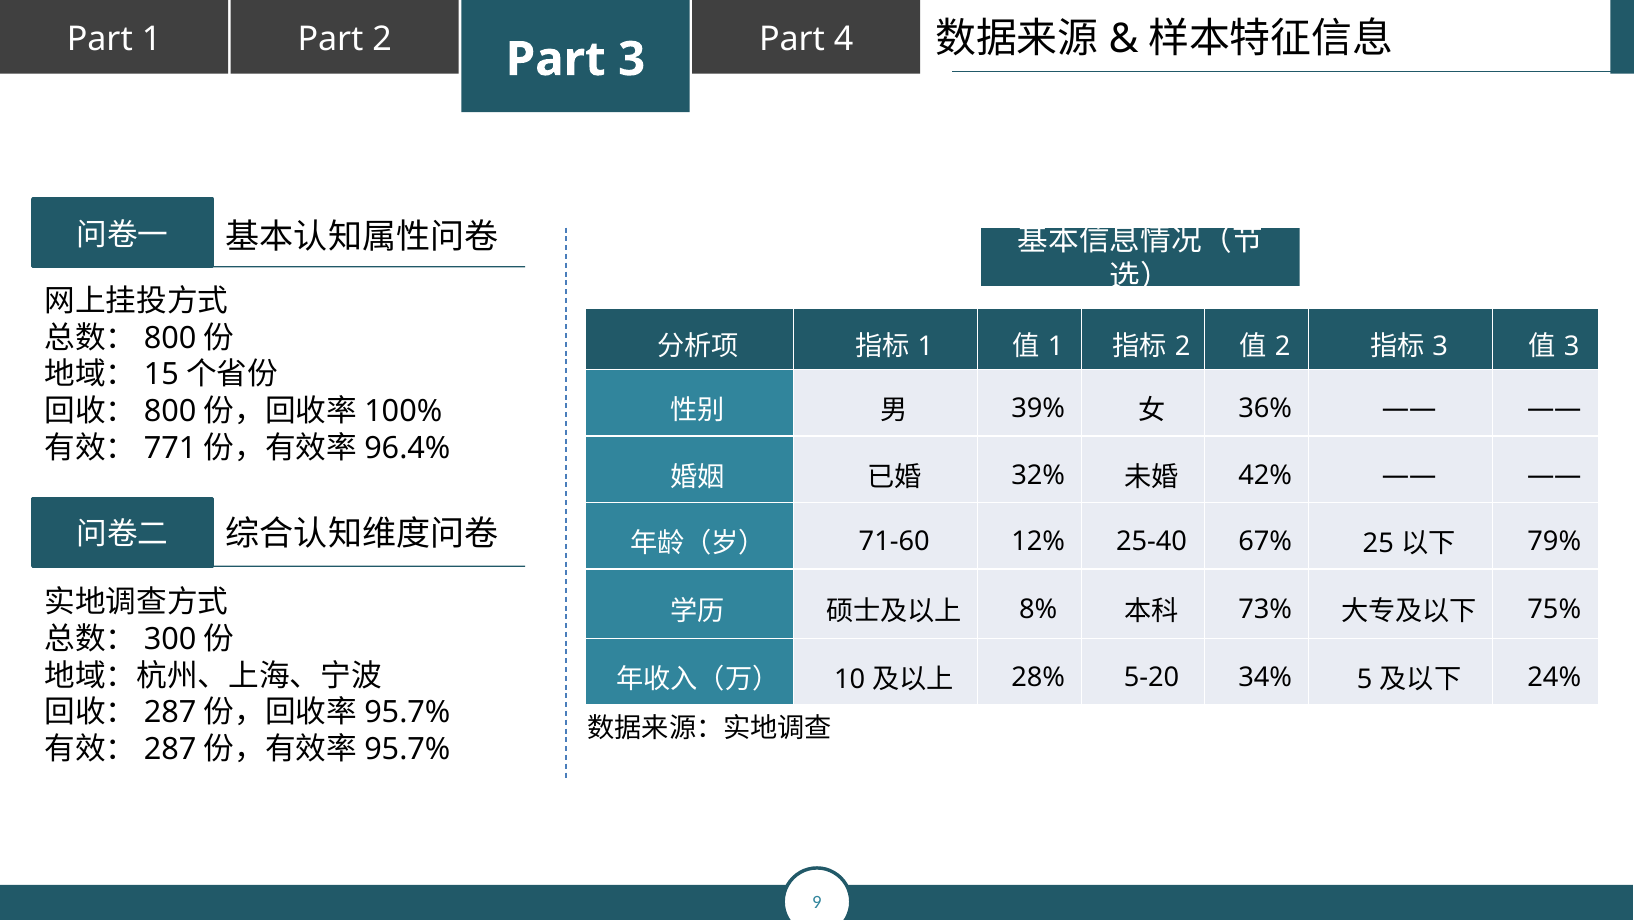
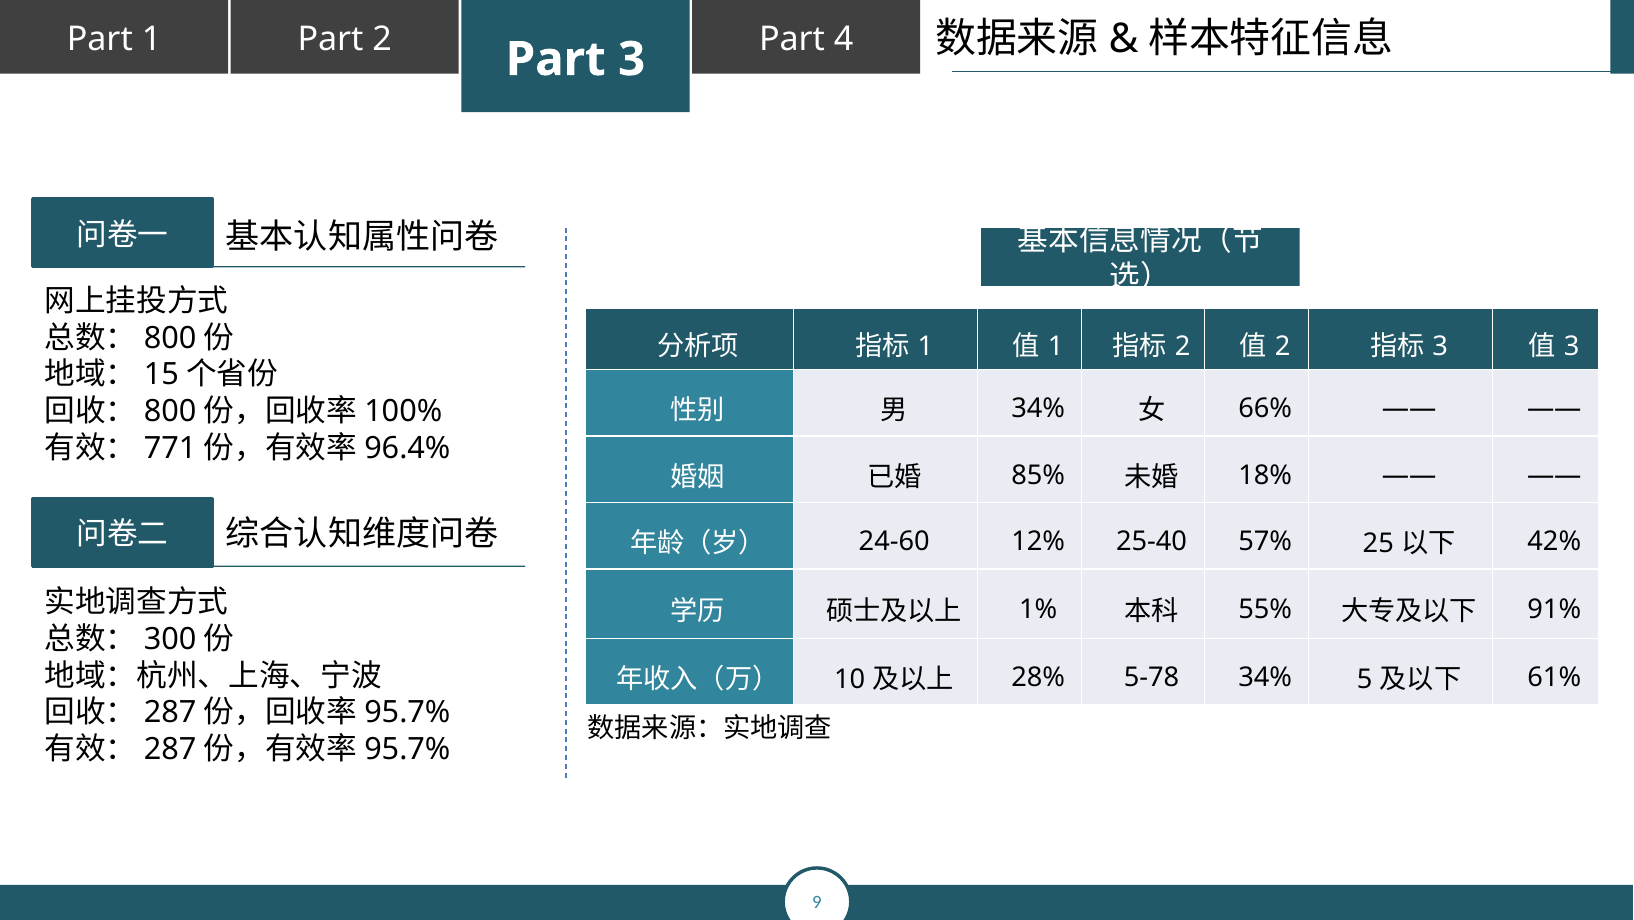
39% at (1038, 409): 39% -> 34%
36%: 36% -> 66%
32%: 32% -> 85%
42%: 42% -> 18%
71-60: 71-60 -> 24-60
67%: 67% -> 57%
79%: 79% -> 42%
8%: 8% -> 1%
73%: 73% -> 55%
75%: 75% -> 91%
5-20: 5-20 -> 5-78
24%: 24% -> 61%
